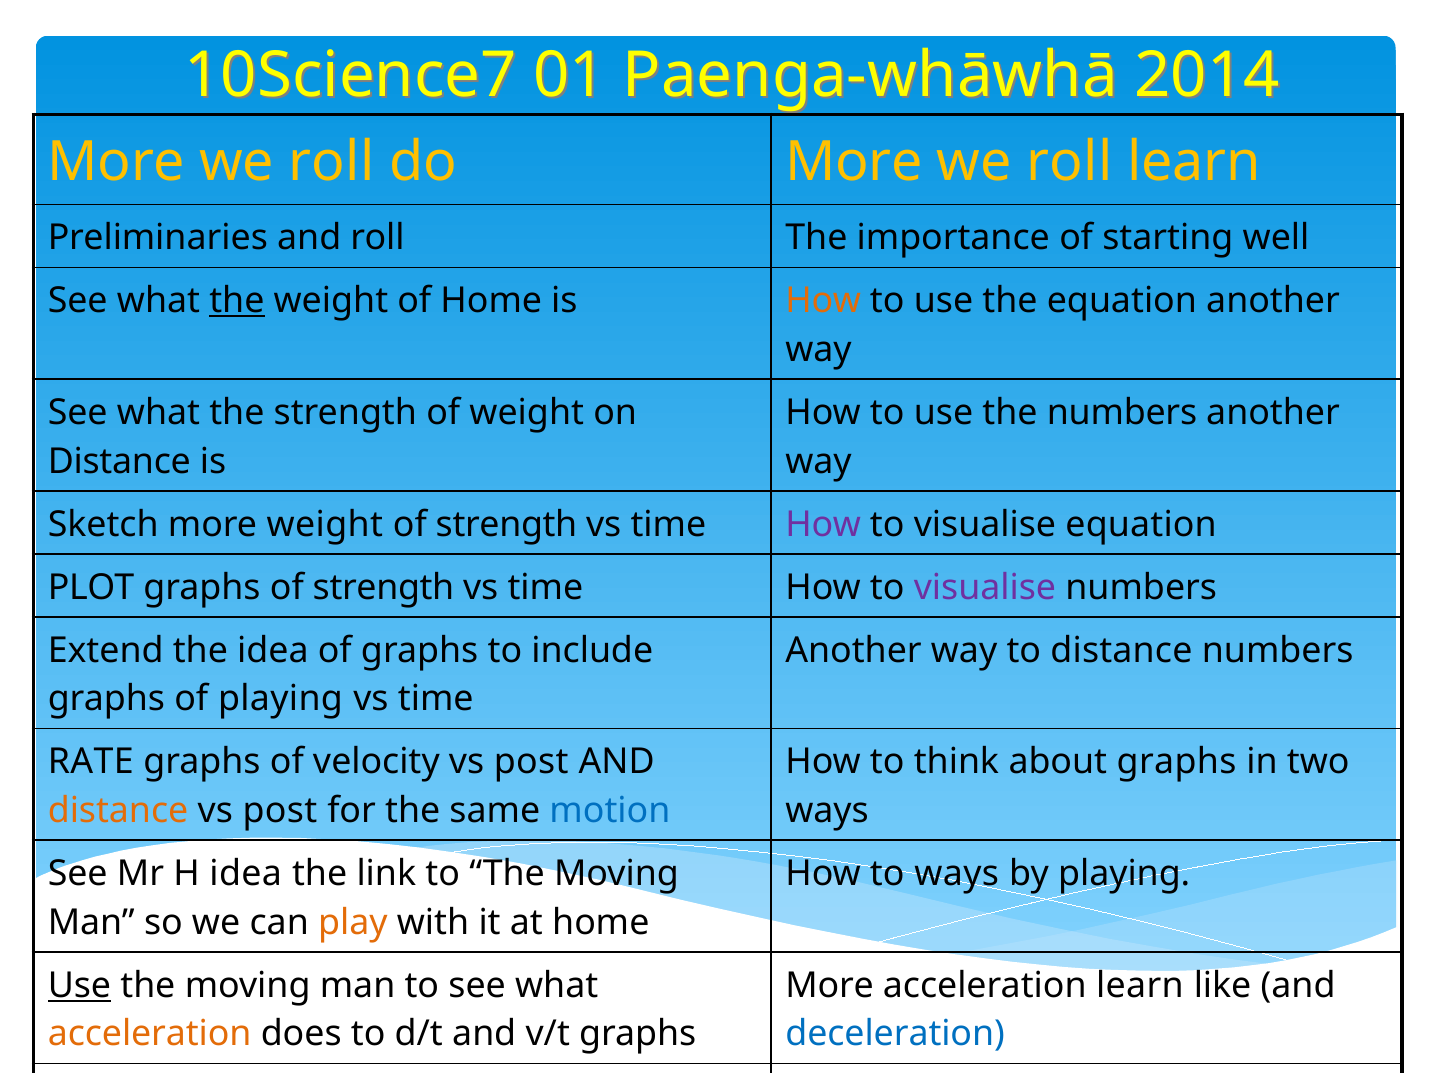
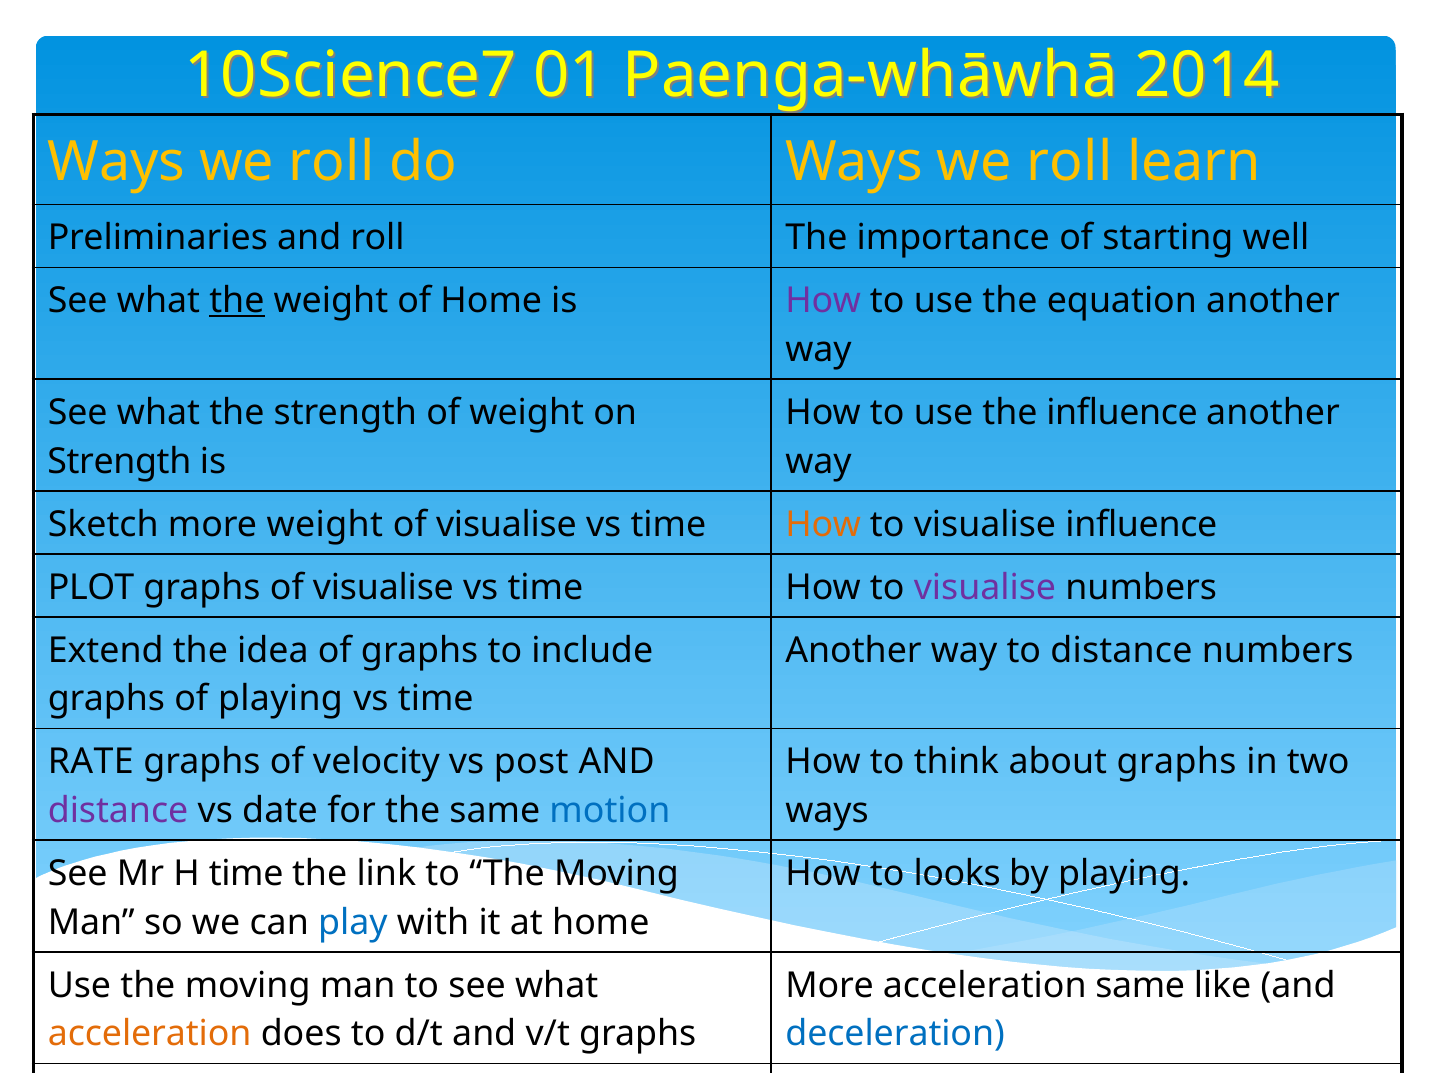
More at (117, 163): More -> Ways
do More: More -> Ways
How at (823, 301) colour: orange -> purple
the numbers: numbers -> influence
Distance at (119, 461): Distance -> Strength
strength at (507, 524): strength -> visualise
How at (823, 524) colour: purple -> orange
visualise equation: equation -> influence
graphs of strength: strength -> visualise
distance at (118, 810) colour: orange -> purple
post at (280, 810): post -> date
H idea: idea -> time
to ways: ways -> looks
play colour: orange -> blue
Use at (79, 985) underline: present -> none
acceleration learn: learn -> same
